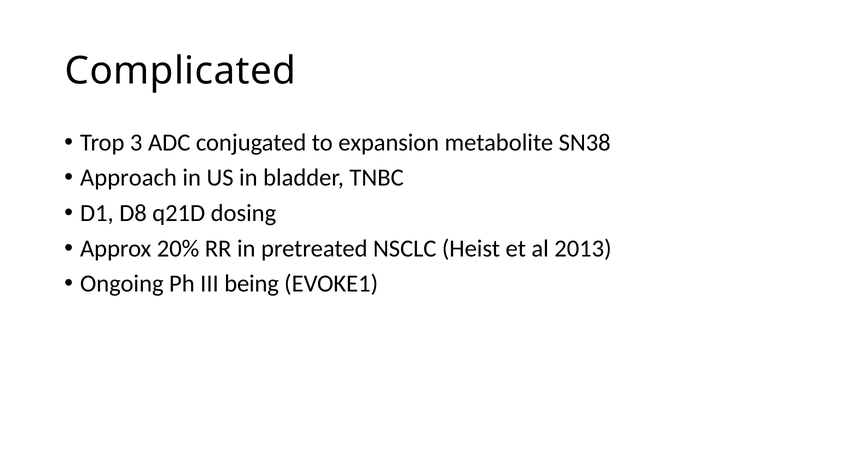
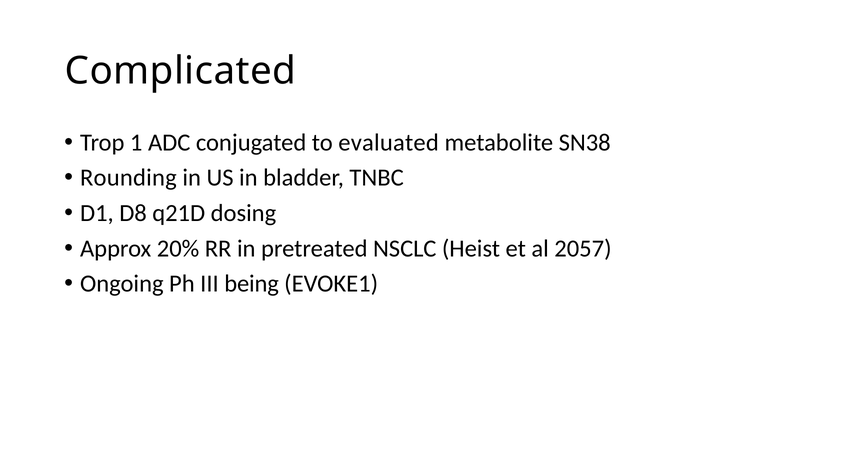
3: 3 -> 1
expansion: expansion -> evaluated
Approach: Approach -> Rounding
2013: 2013 -> 2057
